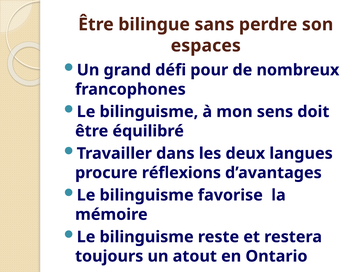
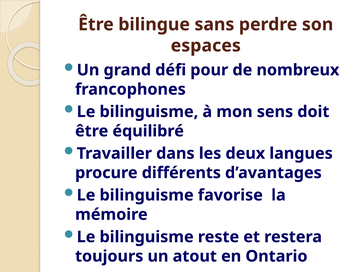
réflexions: réflexions -> différents
